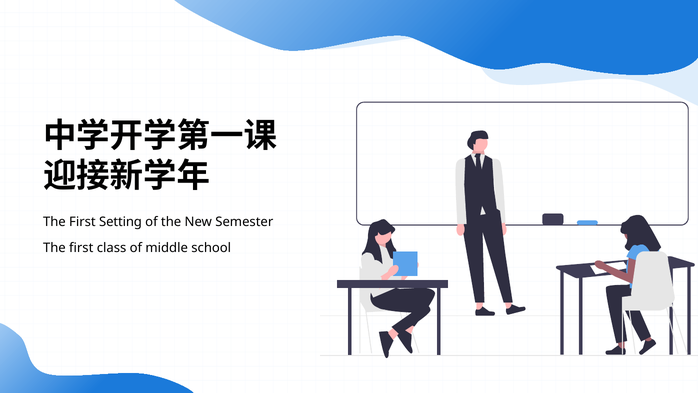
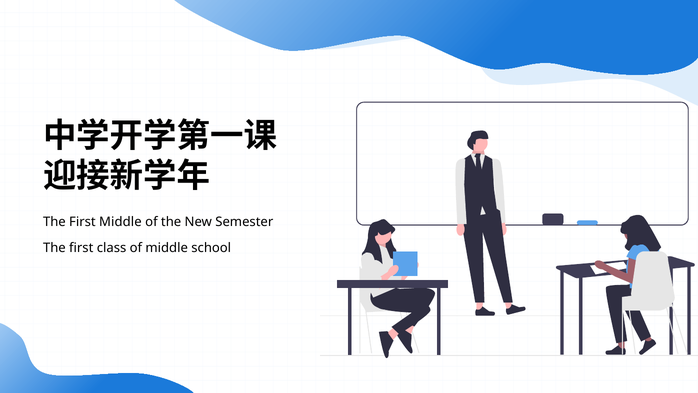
First Setting: Setting -> Middle
